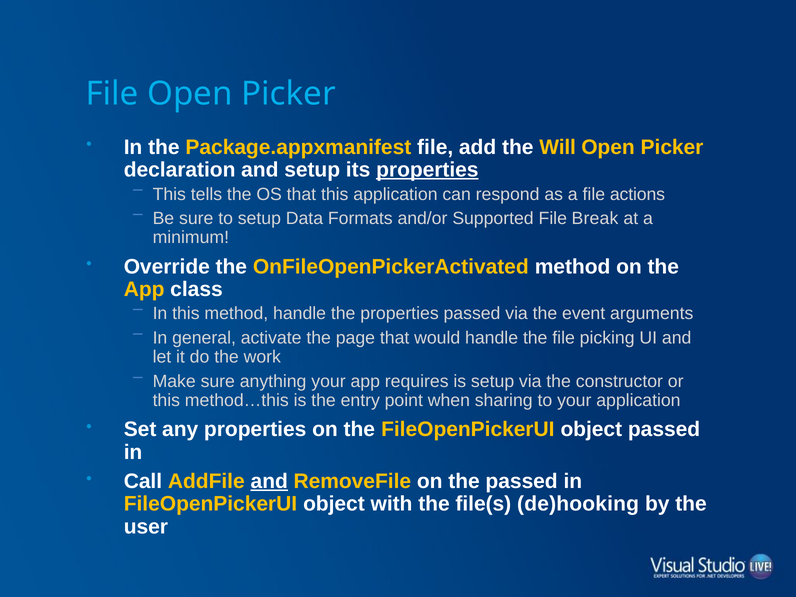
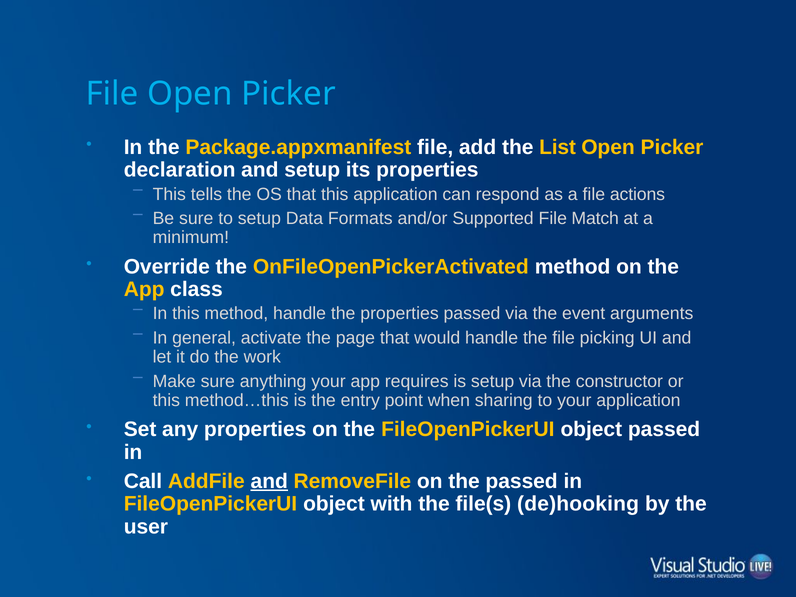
Will: Will -> List
properties at (427, 170) underline: present -> none
Break: Break -> Match
